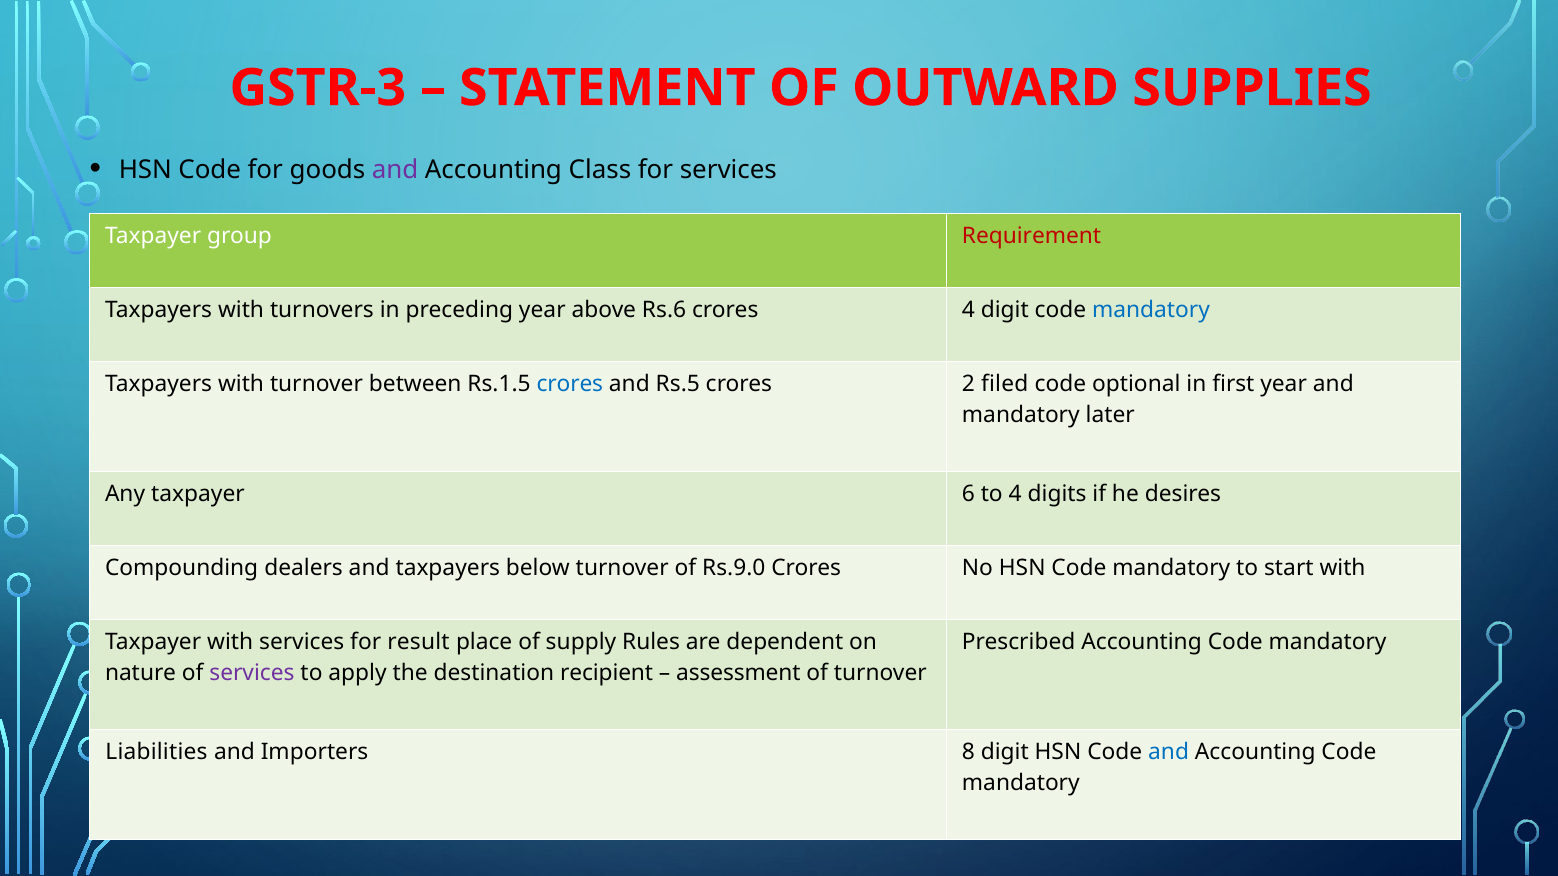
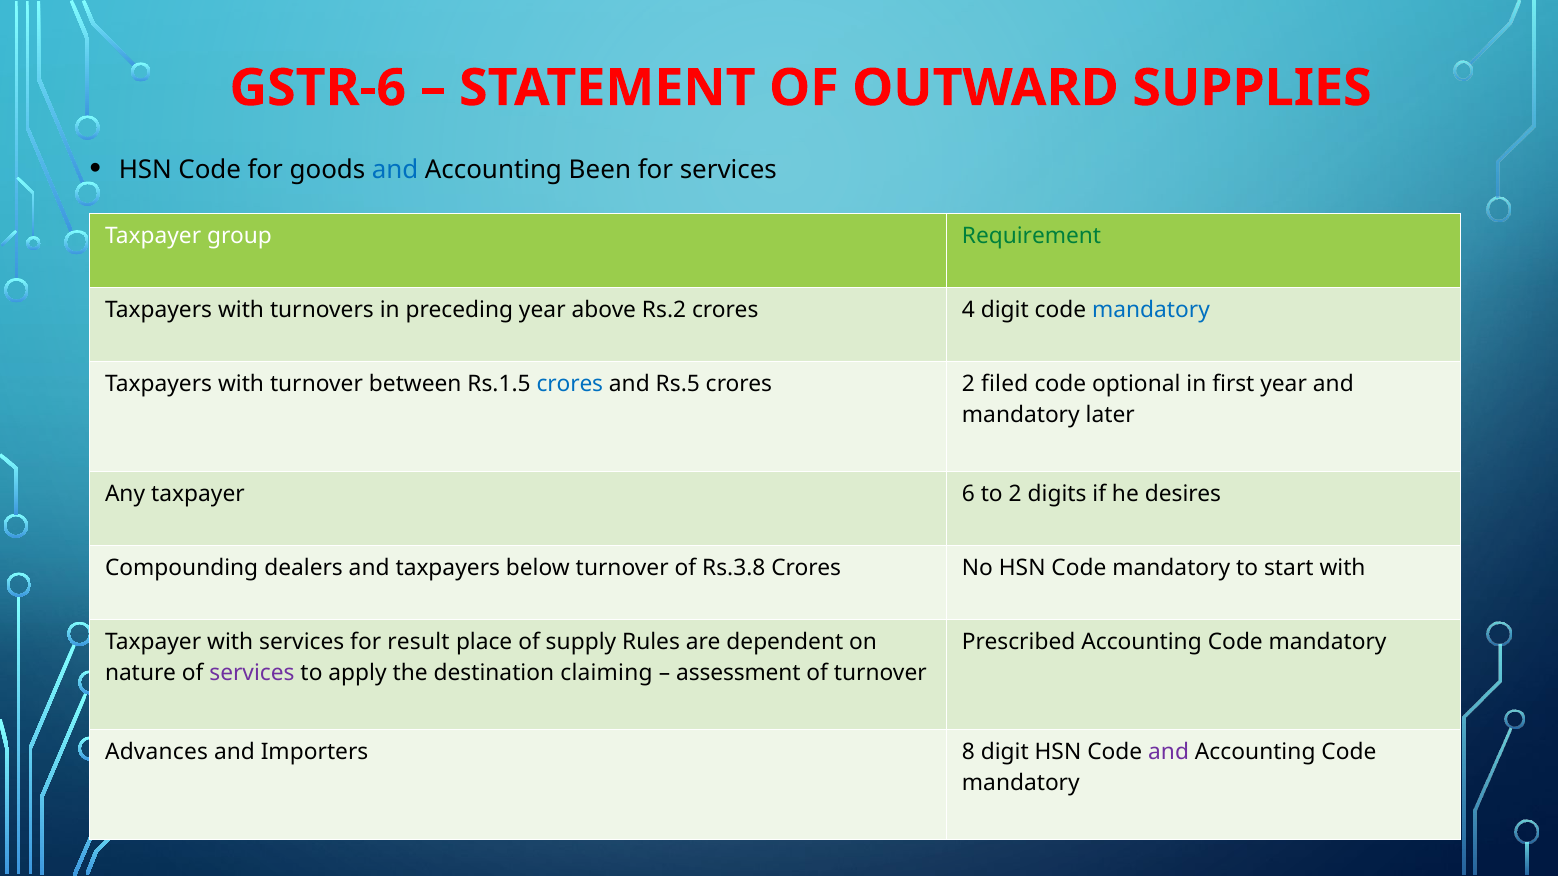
GSTR-3: GSTR-3 -> GSTR-6
and at (395, 170) colour: purple -> blue
Class: Class -> Been
Requirement colour: red -> green
Rs.6: Rs.6 -> Rs.2
to 4: 4 -> 2
Rs.9.0: Rs.9.0 -> Rs.3.8
recipient: recipient -> claiming
Liabilities: Liabilities -> Advances
and at (1169, 752) colour: blue -> purple
